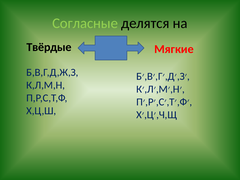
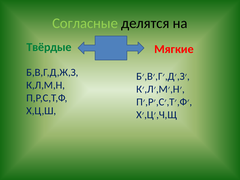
Твёрдые colour: black -> green
